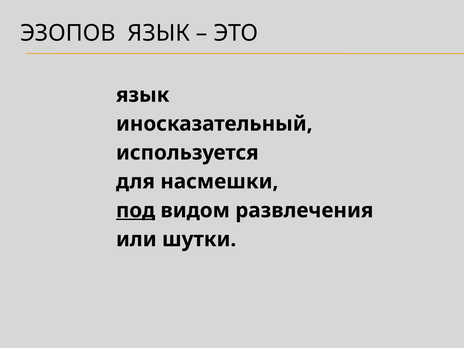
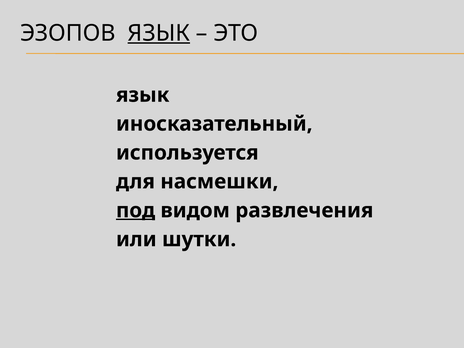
ЯЗЫК at (159, 33) underline: none -> present
